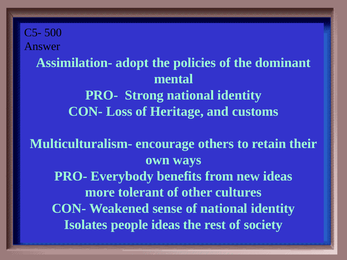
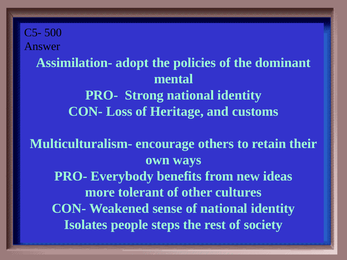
people ideas: ideas -> steps
